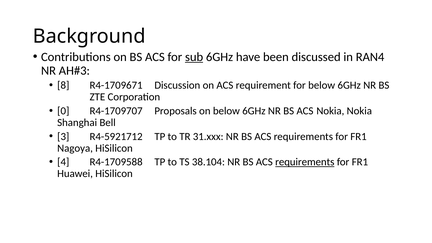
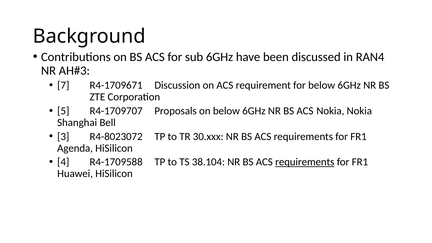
sub underline: present -> none
8: 8 -> 7
0: 0 -> 5
R4-5921712: R4-5921712 -> R4-8023072
31.xxx: 31.xxx -> 30.xxx
Nagoya: Nagoya -> Agenda
